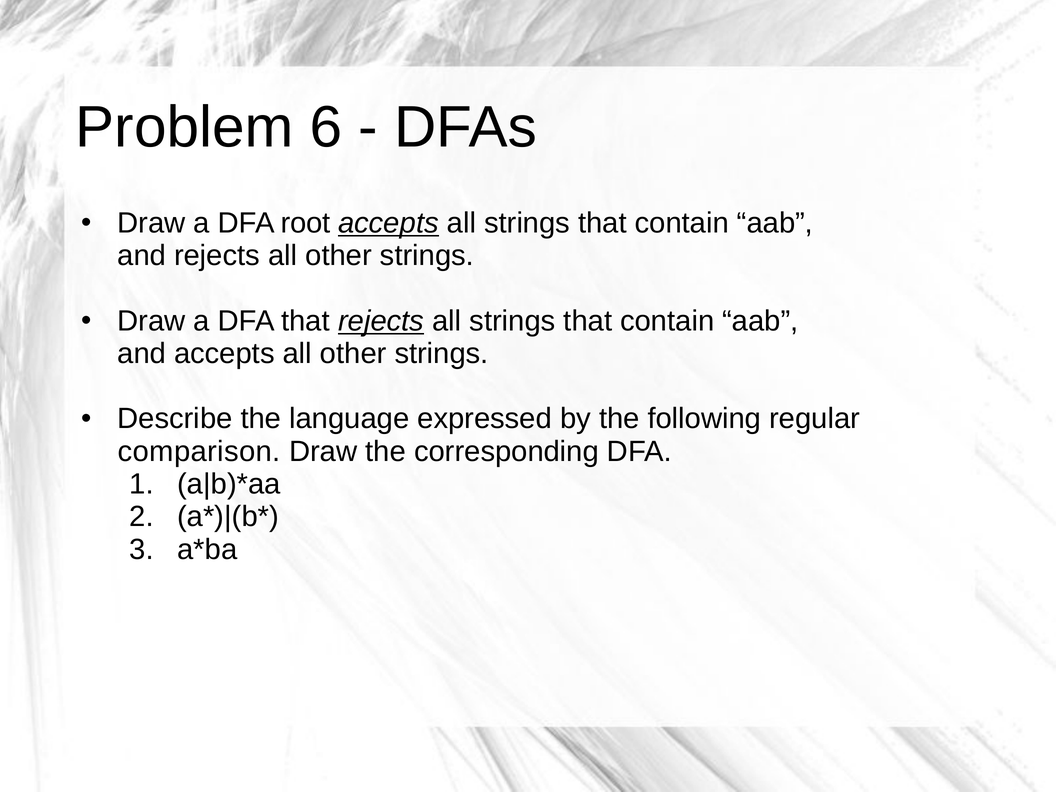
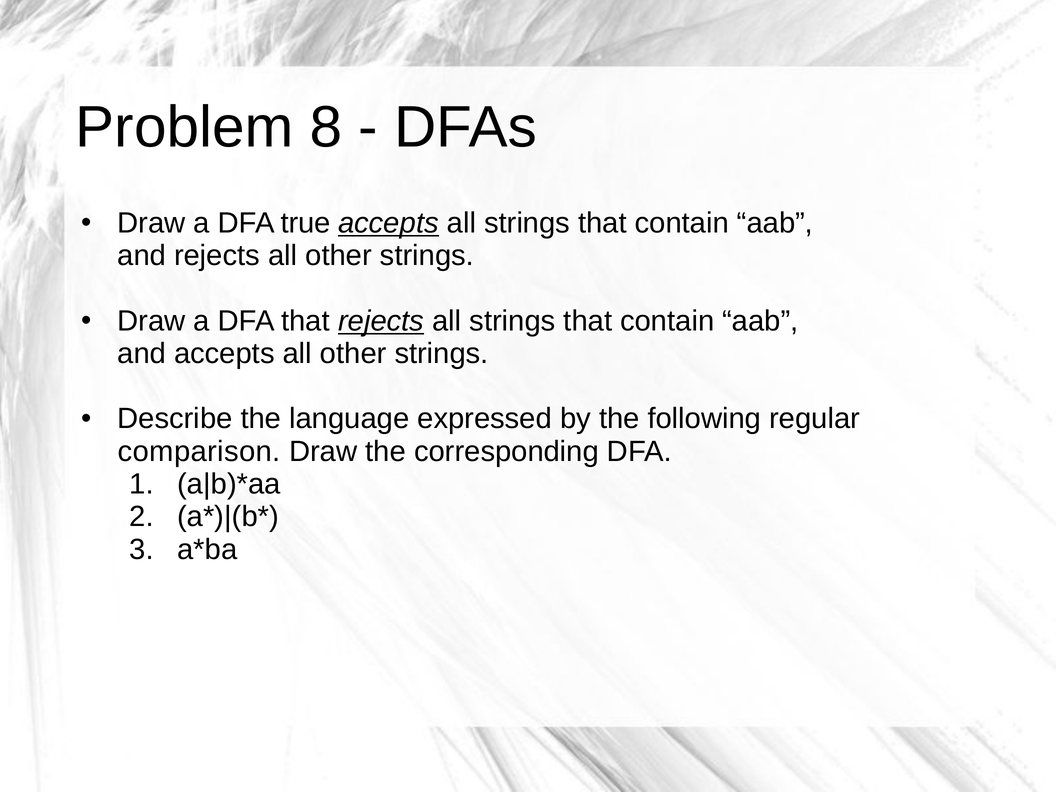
6: 6 -> 8
root: root -> true
